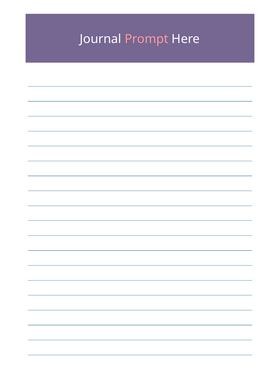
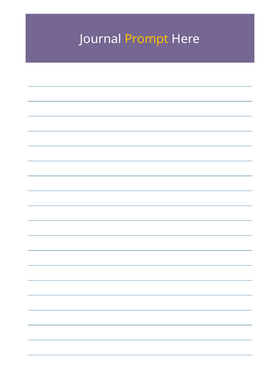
Prompt colour: pink -> yellow
